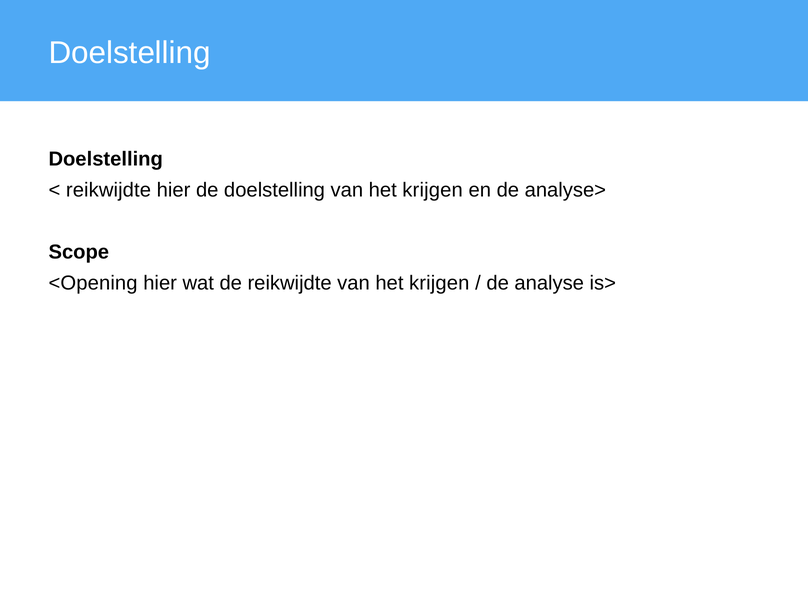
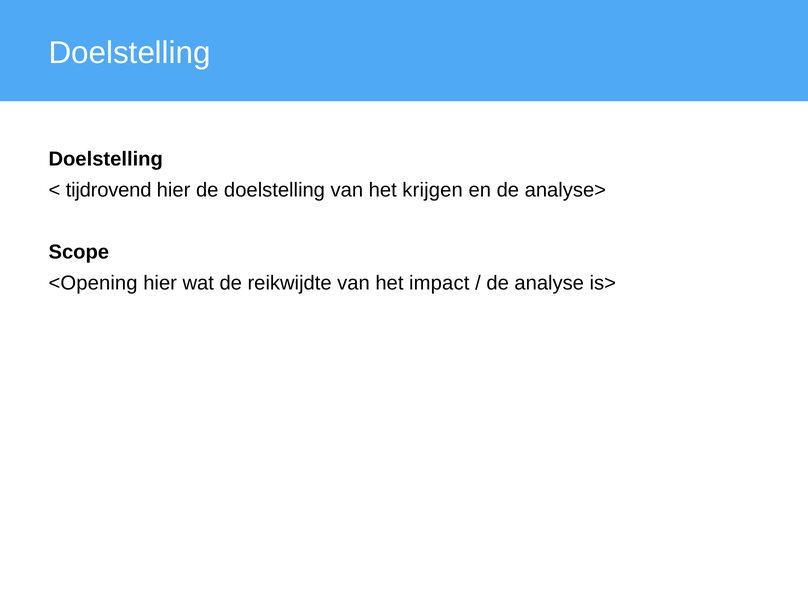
reikwijdte at (108, 190): reikwijdte -> tijdrovend
reikwijdte van het krijgen: krijgen -> impact
